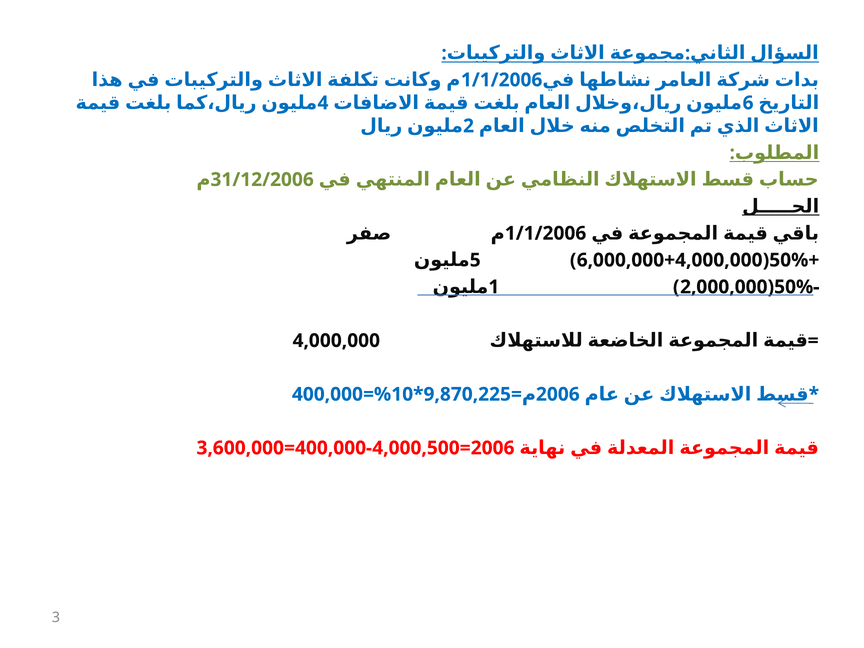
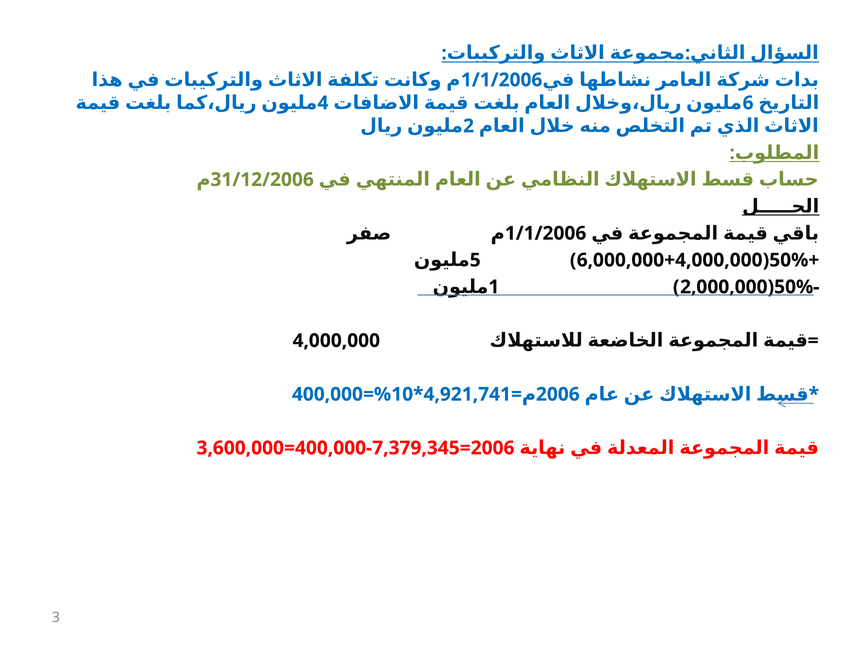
9,870,225: 9,870,225 -> 4,921,741
4,000,500: 4,000,500 -> 7,379,345
